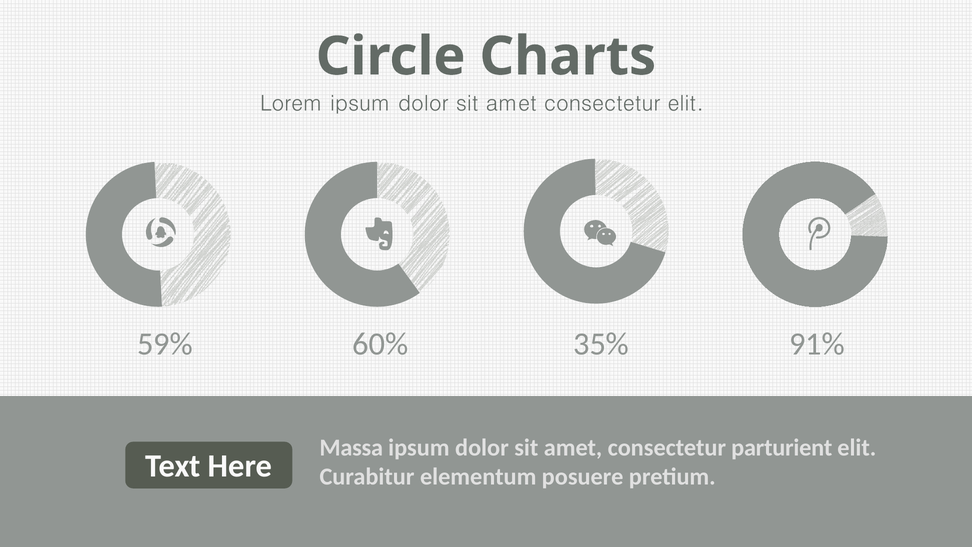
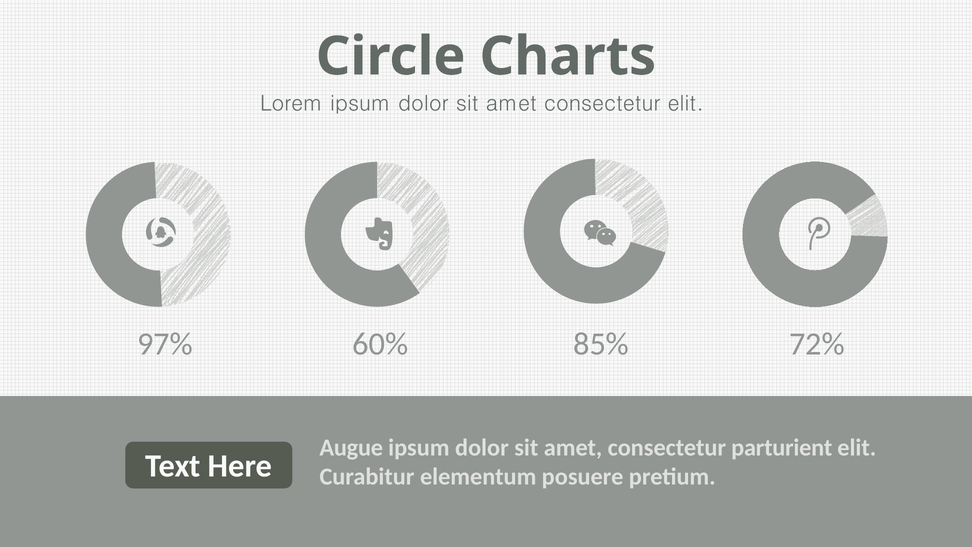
59%: 59% -> 97%
35%: 35% -> 85%
91%: 91% -> 72%
Massa: Massa -> Augue
